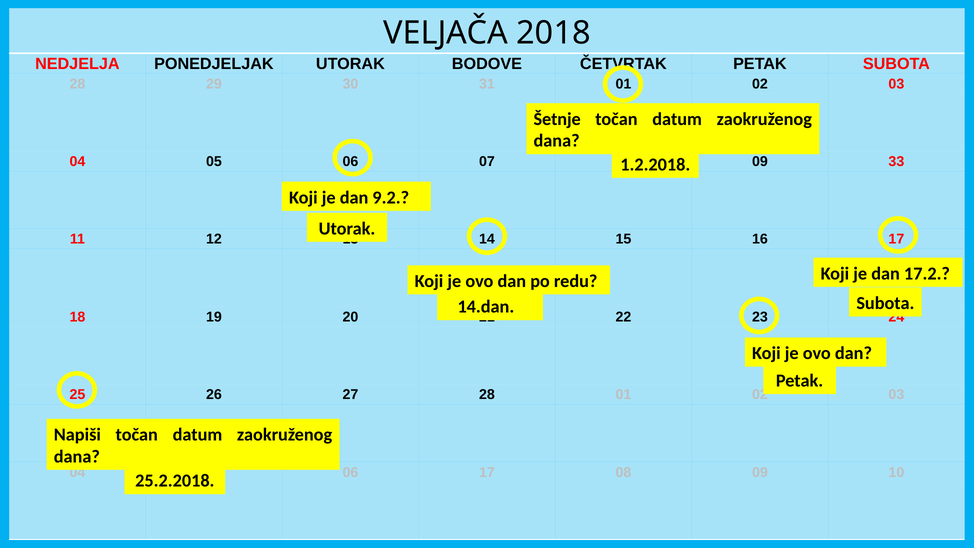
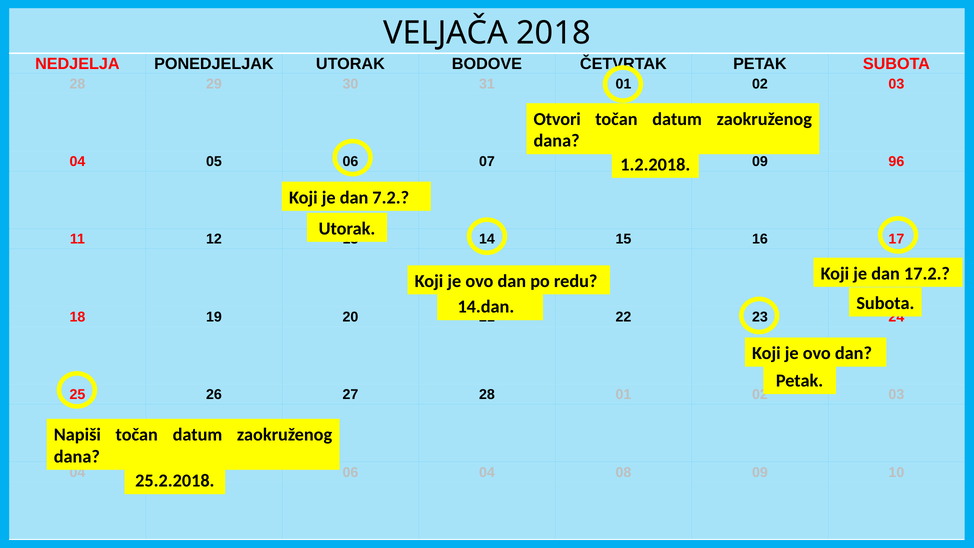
Šetnje: Šetnje -> Otvori
33: 33 -> 96
9.2: 9.2 -> 7.2
06 17: 17 -> 04
